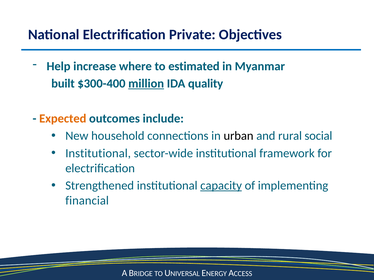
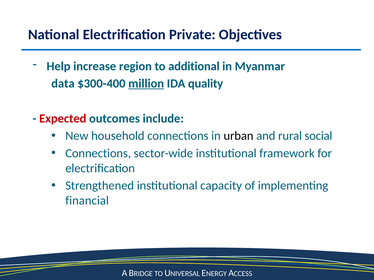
where: where -> region
estimated: estimated -> additional
built: built -> data
Expected colour: orange -> red
Institutional at (98, 154): Institutional -> Connections
capacity underline: present -> none
